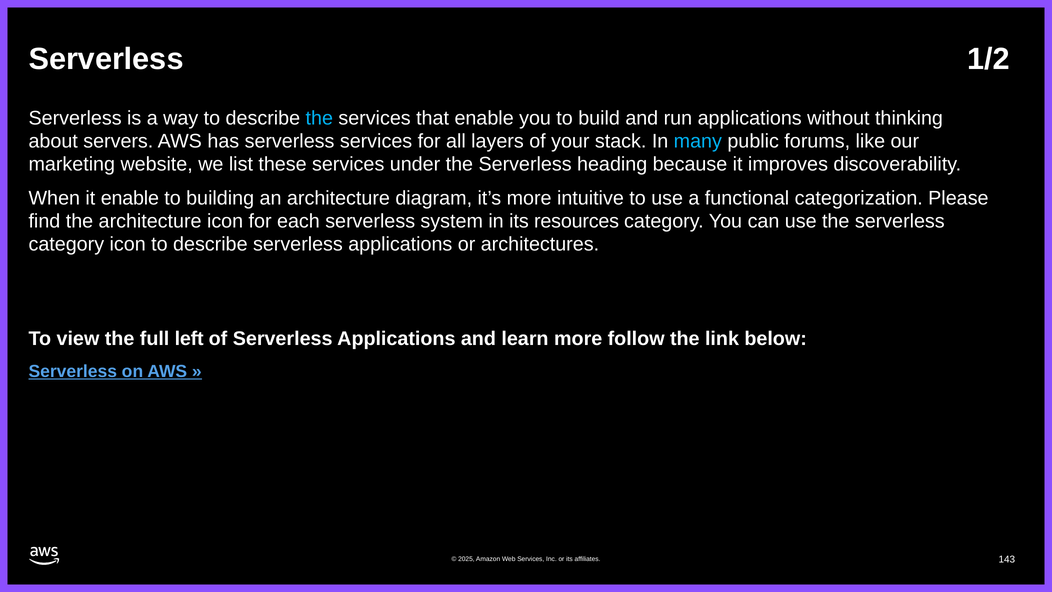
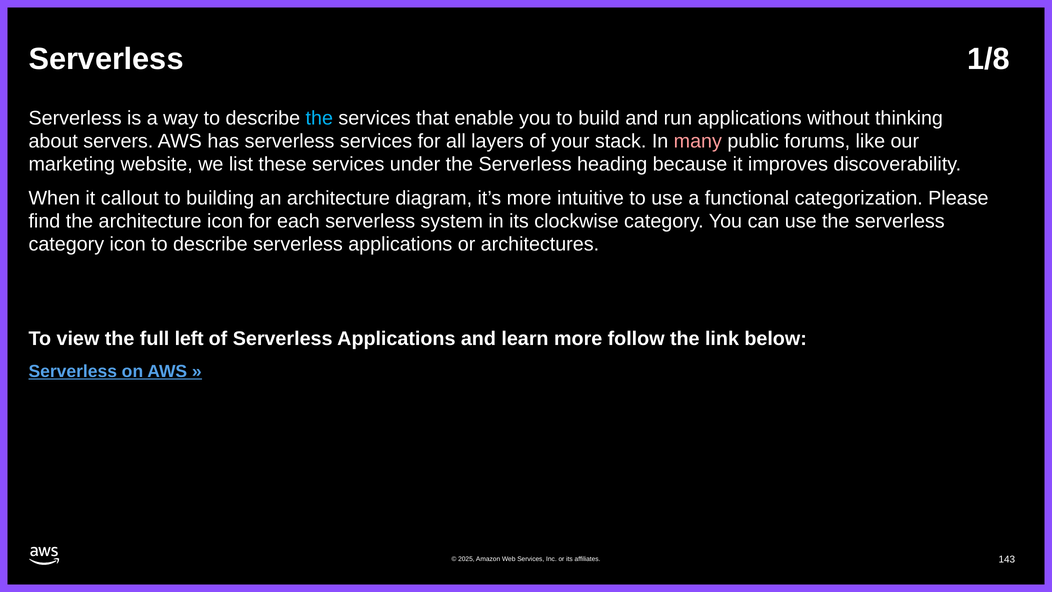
1/2: 1/2 -> 1/8
many colour: light blue -> pink
it enable: enable -> callout
resources: resources -> clockwise
